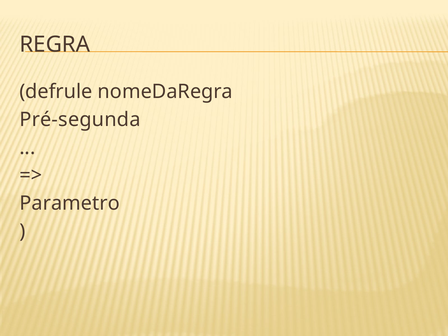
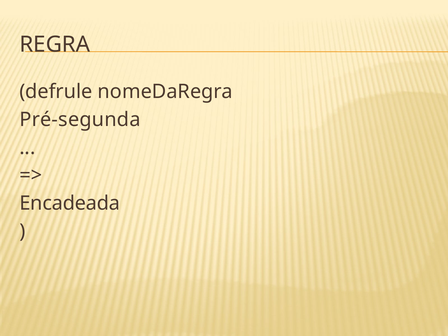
Parametro: Parametro -> Encadeada
